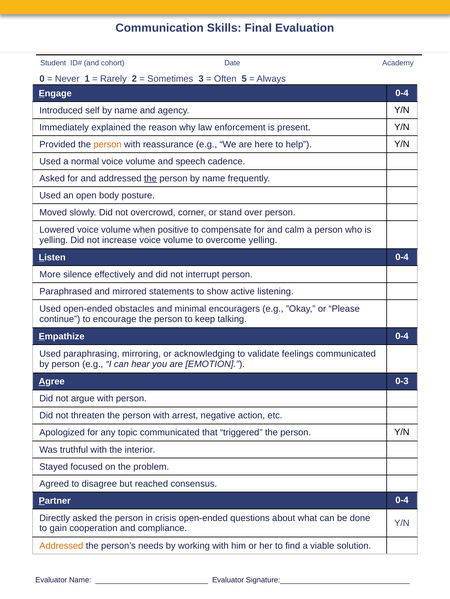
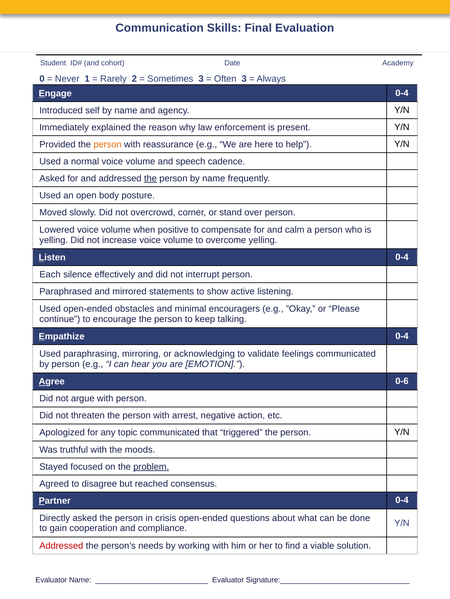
Often 5: 5 -> 3
More: More -> Each
0-3: 0-3 -> 0-6
interior: interior -> moods
problem underline: none -> present
Addressed at (61, 547) colour: orange -> red
